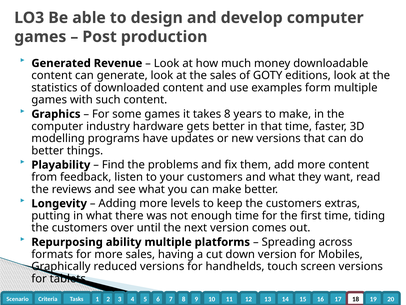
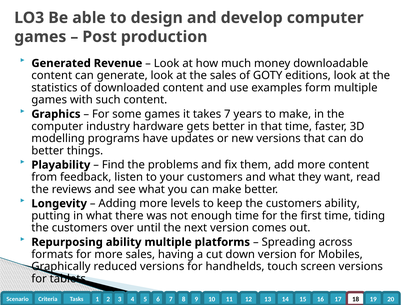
takes 8: 8 -> 7
customers extras: extras -> ability
